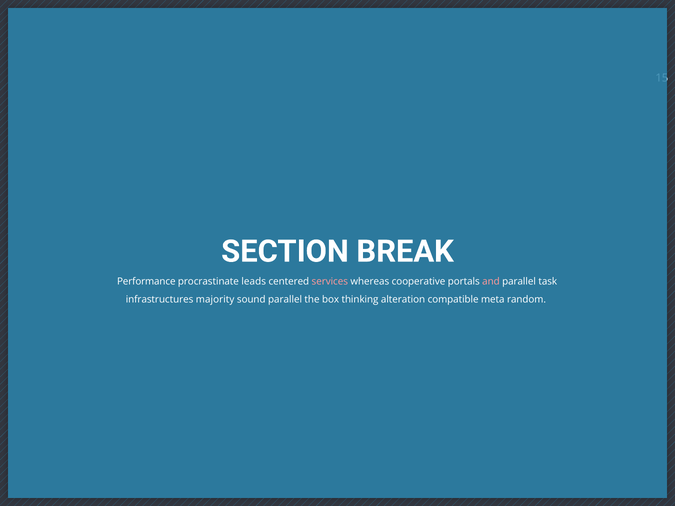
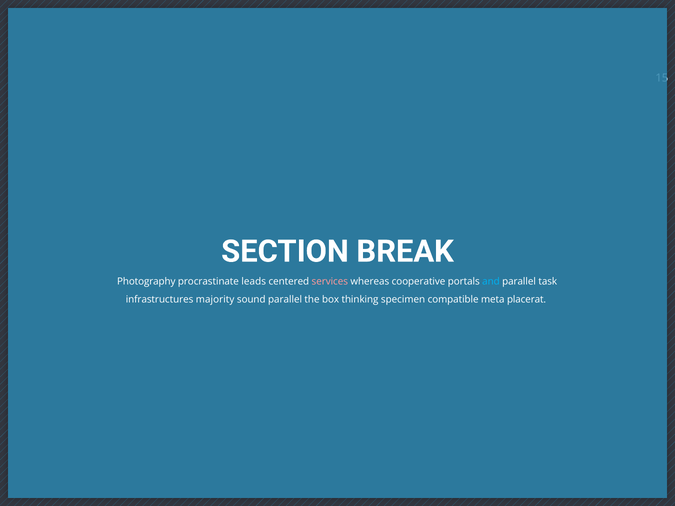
Performance: Performance -> Photography
and colour: pink -> light blue
alteration: alteration -> specimen
random: random -> placerat
